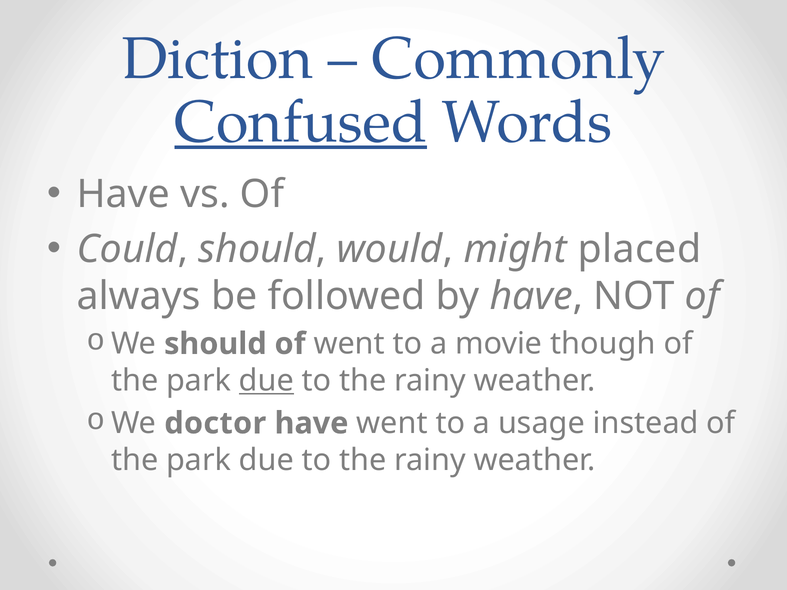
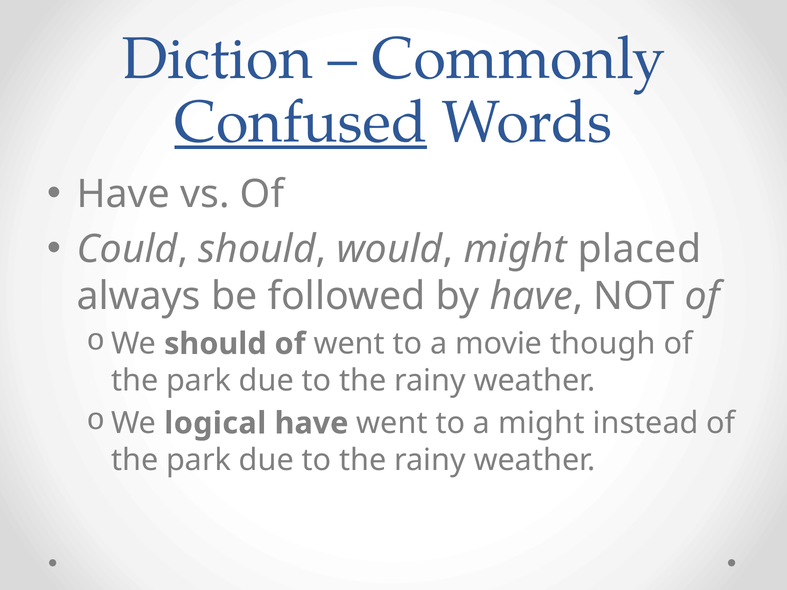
due at (266, 381) underline: present -> none
doctor: doctor -> logical
a usage: usage -> might
